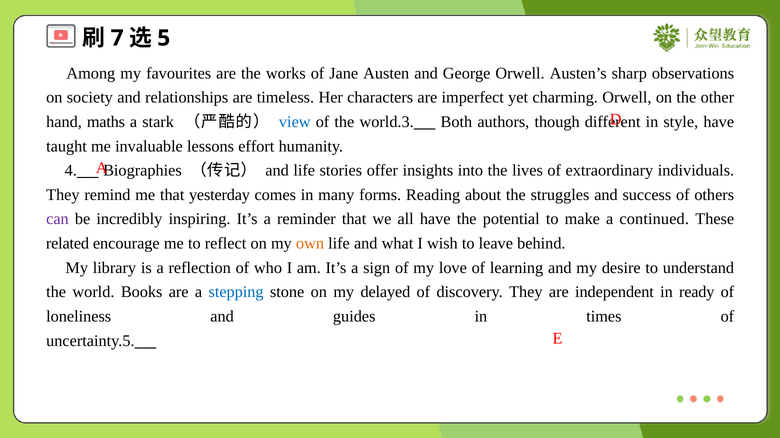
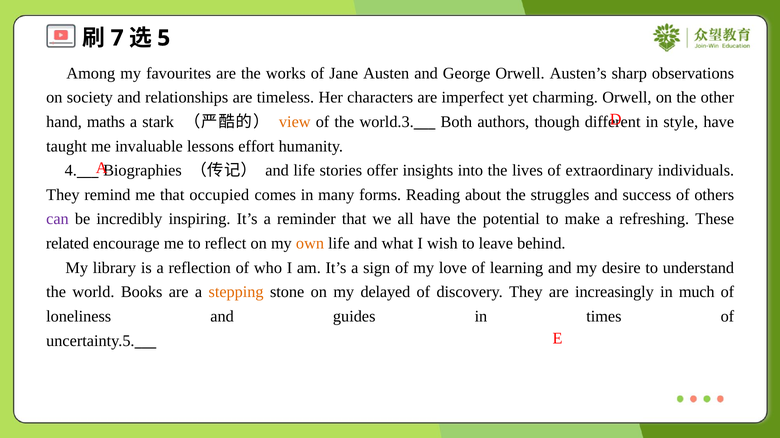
view colour: blue -> orange
yesterday: yesterday -> occupied
continued: continued -> refreshing
stepping colour: blue -> orange
independent: independent -> increasingly
ready: ready -> much
